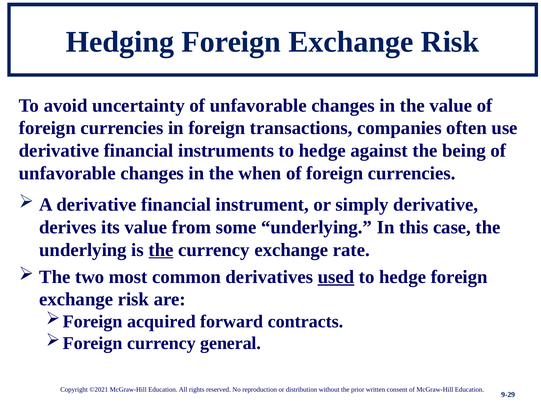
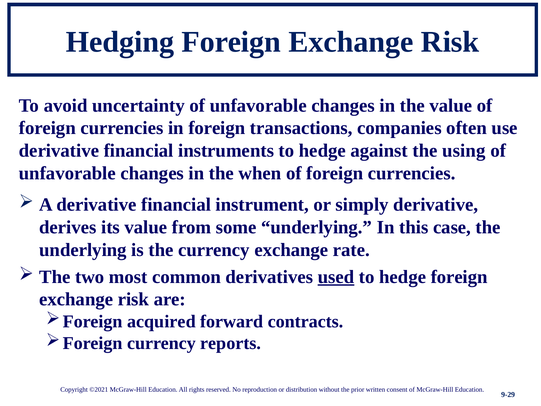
being: being -> using
the at (161, 250) underline: present -> none
general: general -> reports
